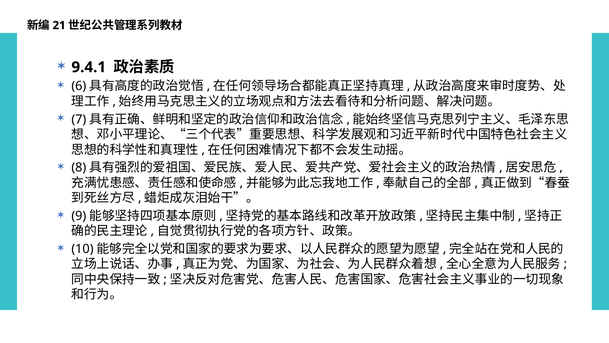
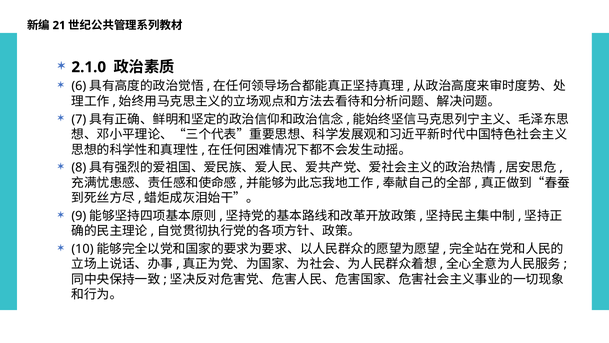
9.4.1: 9.4.1 -> 2.1.0
